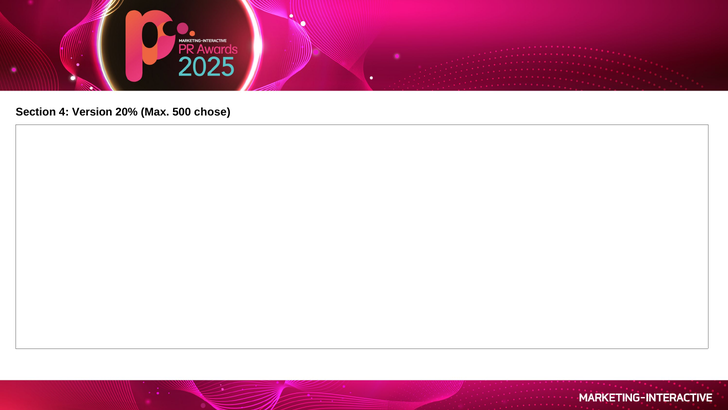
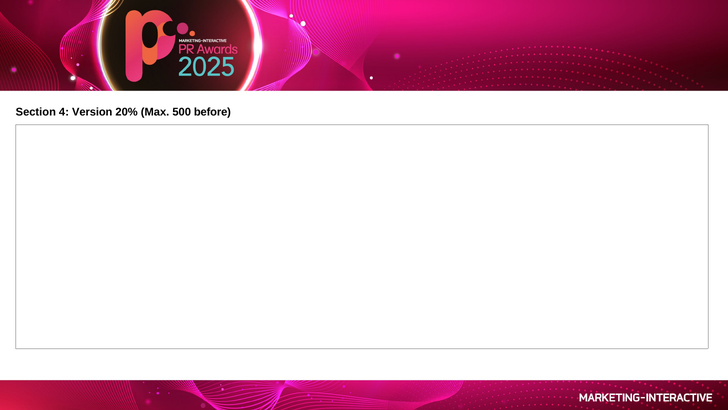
chose: chose -> before
